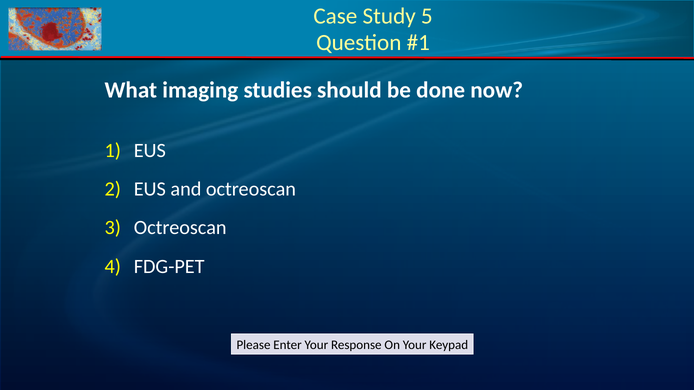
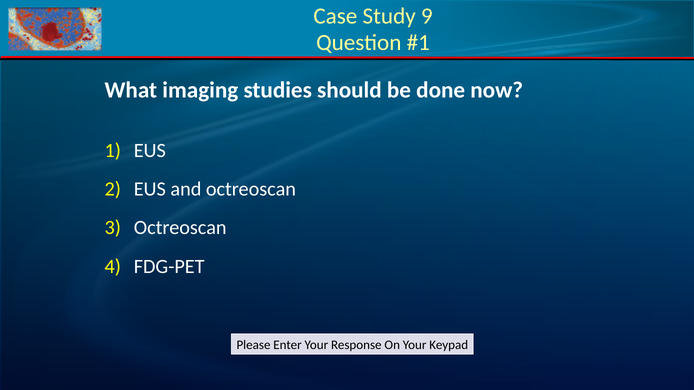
5: 5 -> 9
